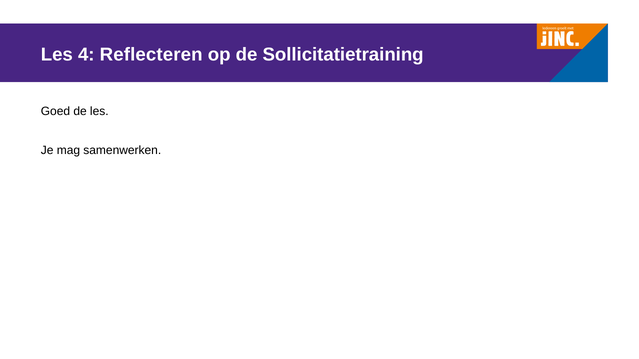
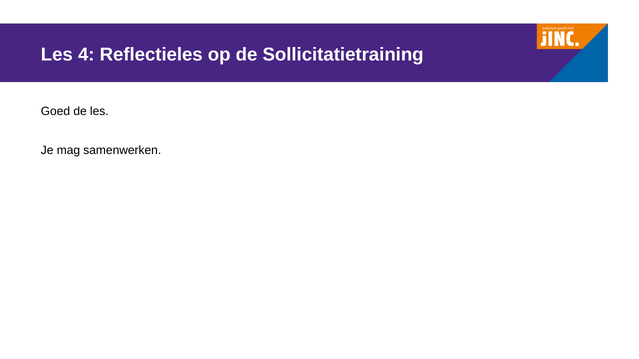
Reflecteren: Reflecteren -> Reflectieles
